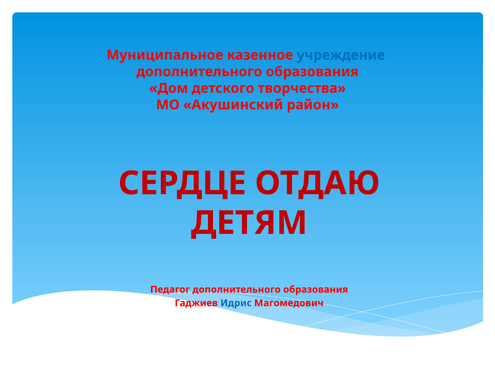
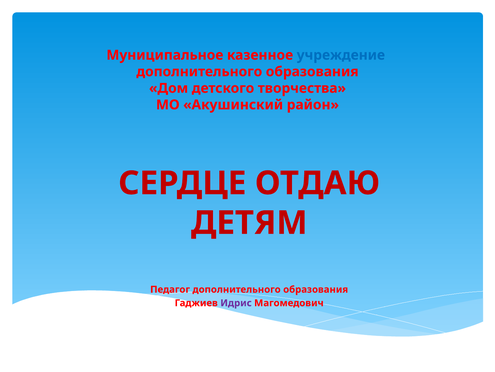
Идрис colour: blue -> purple
